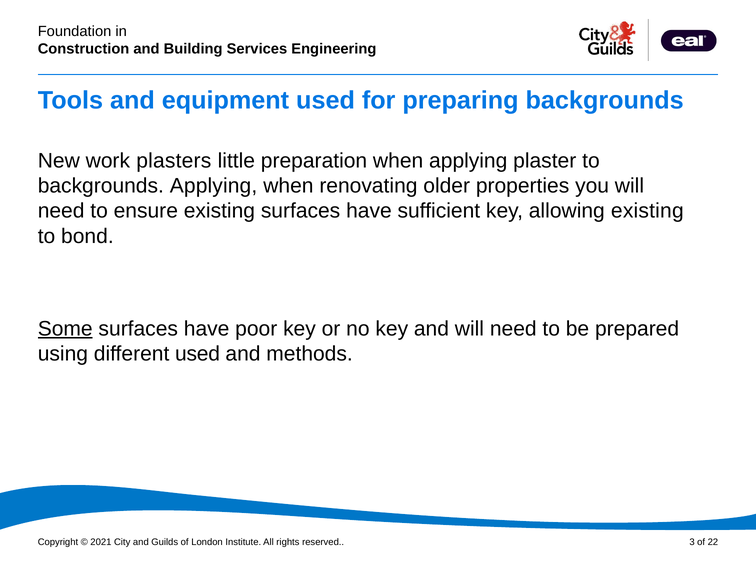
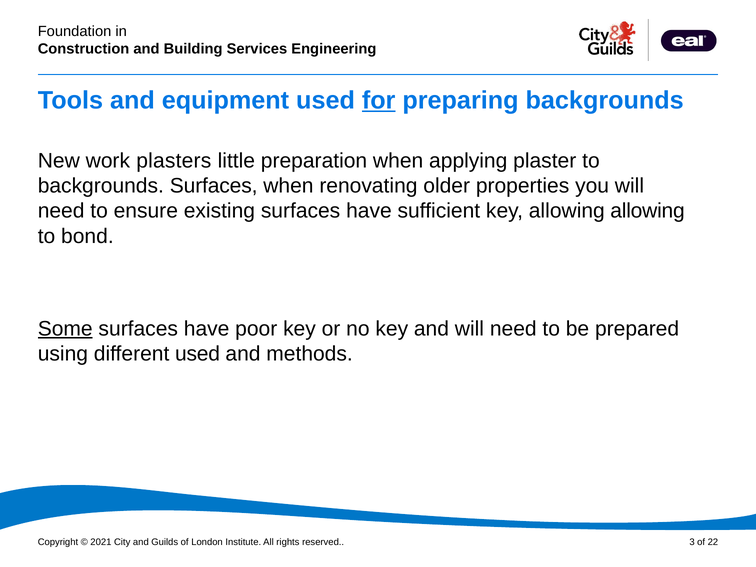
for underline: none -> present
backgrounds Applying: Applying -> Surfaces
allowing existing: existing -> allowing
